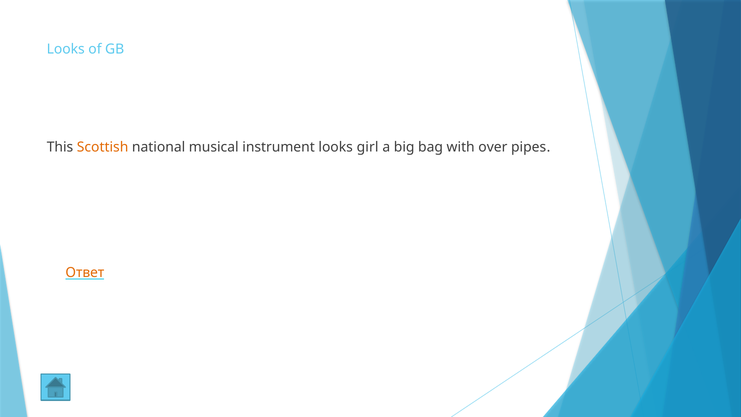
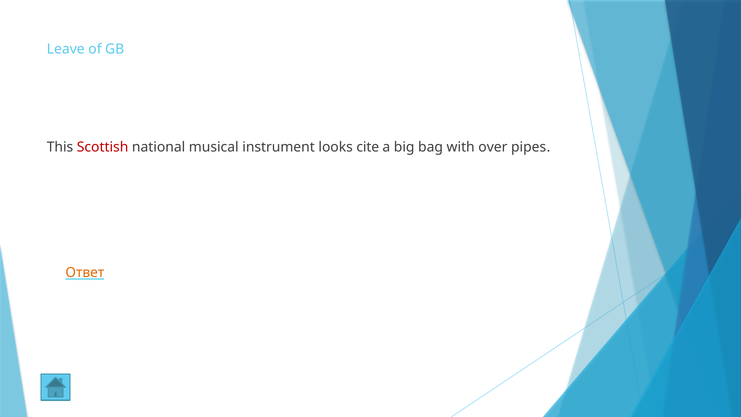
Looks at (66, 49): Looks -> Leave
Scottish colour: orange -> red
girl: girl -> cite
